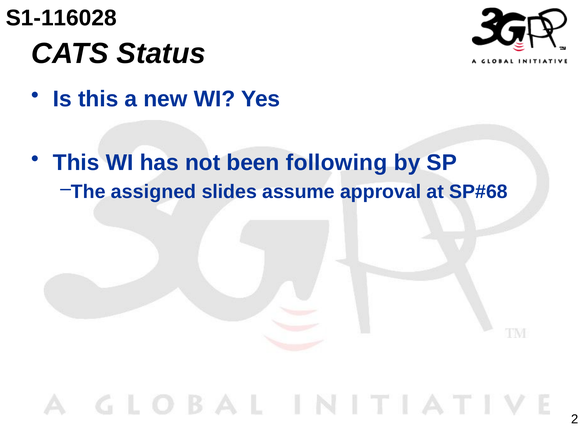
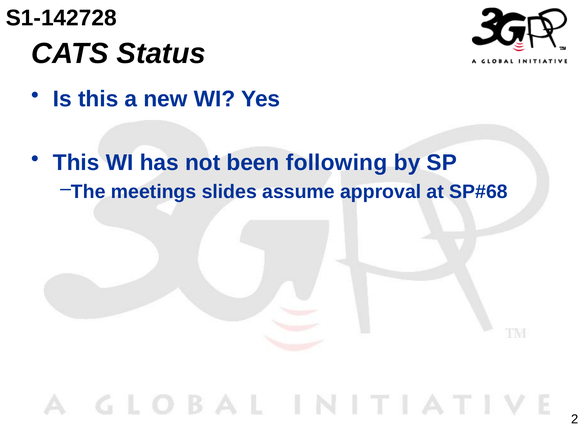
S1-116028: S1-116028 -> S1-142728
assigned: assigned -> meetings
